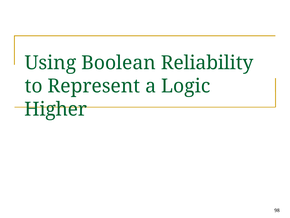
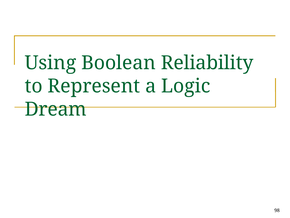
Higher: Higher -> Dream
